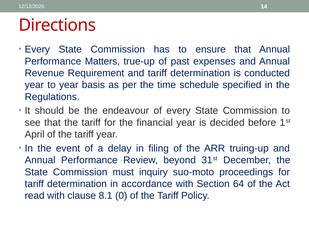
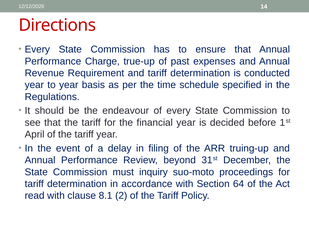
Matters: Matters -> Charge
0: 0 -> 2
